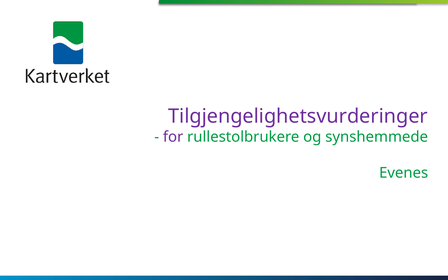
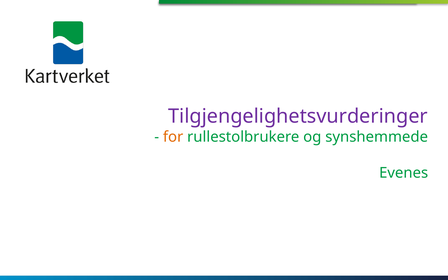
for colour: purple -> orange
